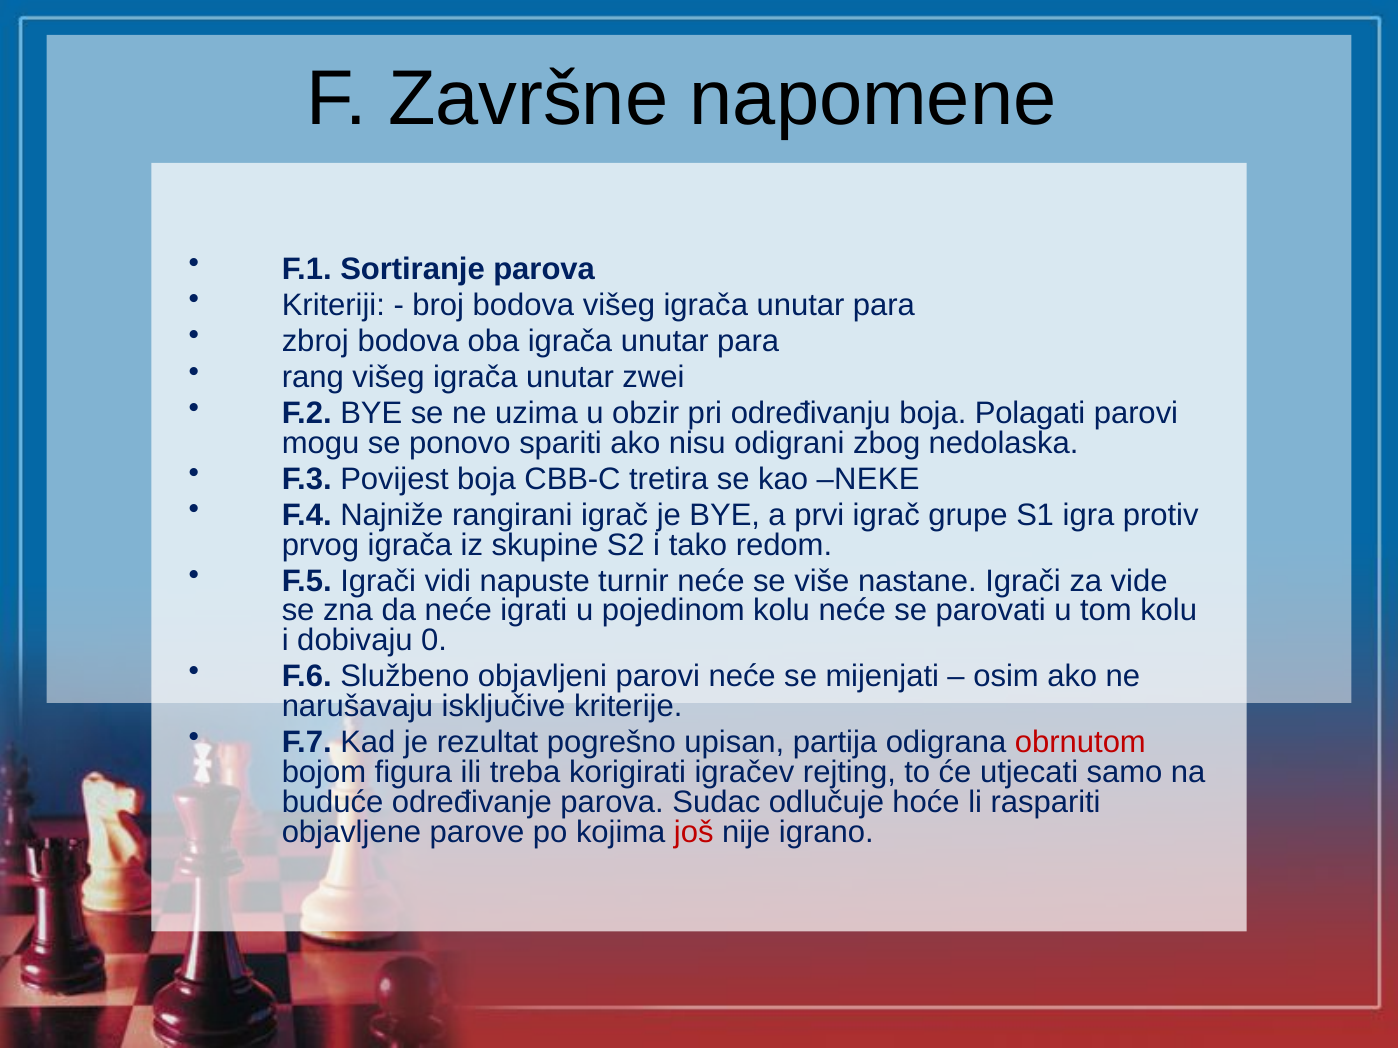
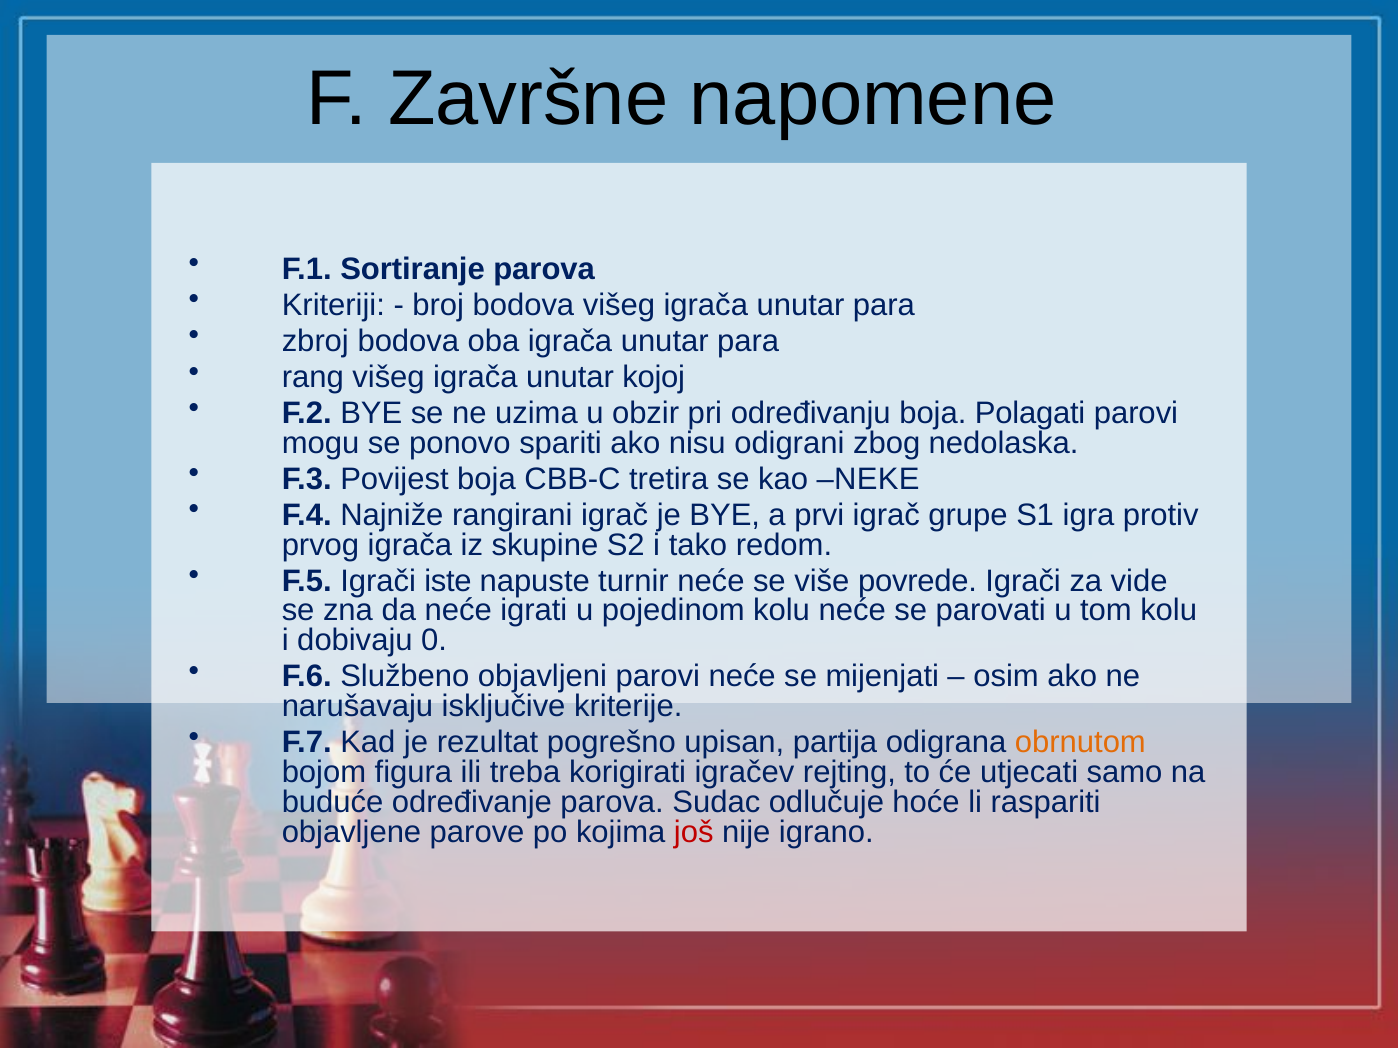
zwei: zwei -> kojoj
vidi: vidi -> iste
nastane: nastane -> povrede
obrnutom colour: red -> orange
